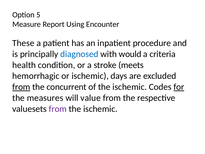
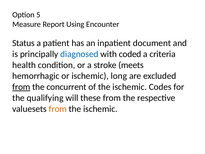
These: These -> Status
procedure: procedure -> document
would: would -> coded
days: days -> long
for underline: present -> none
measures: measures -> qualifying
value: value -> these
from at (58, 109) colour: purple -> orange
